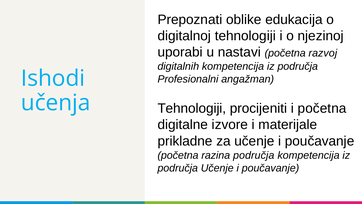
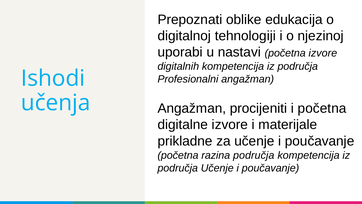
početna razvoj: razvoj -> izvore
Tehnologiji at (192, 108): Tehnologiji -> Angažman
